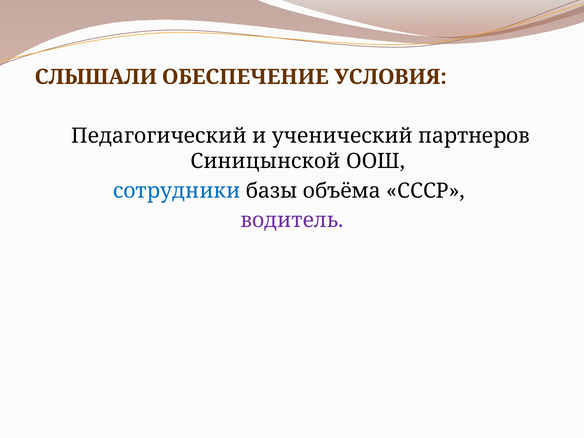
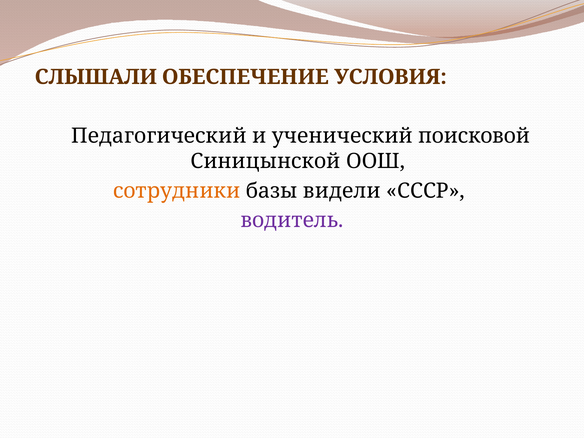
партнеров: партнеров -> поисковой
сотрудники colour: blue -> orange
объёма: объёма -> видели
